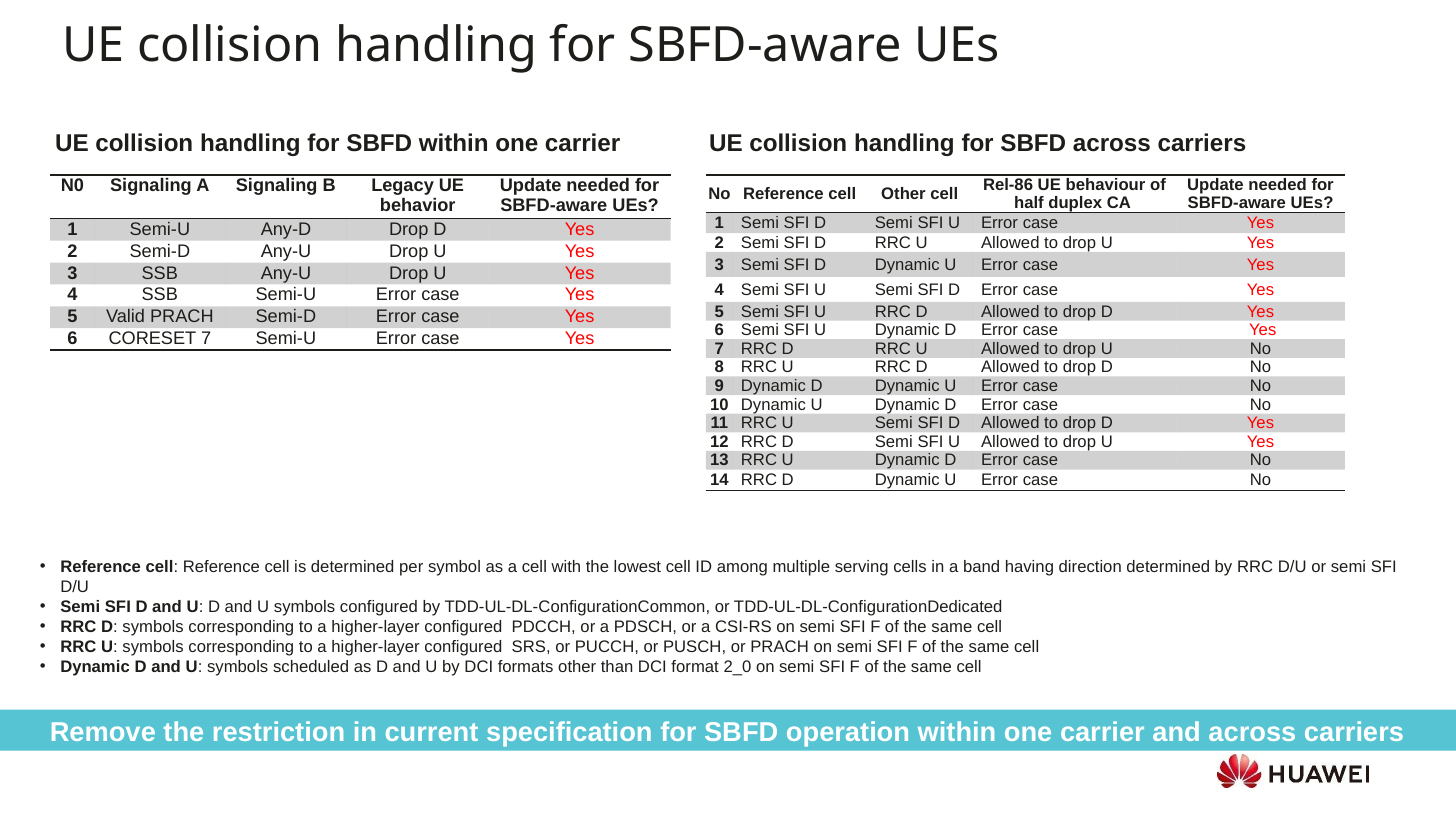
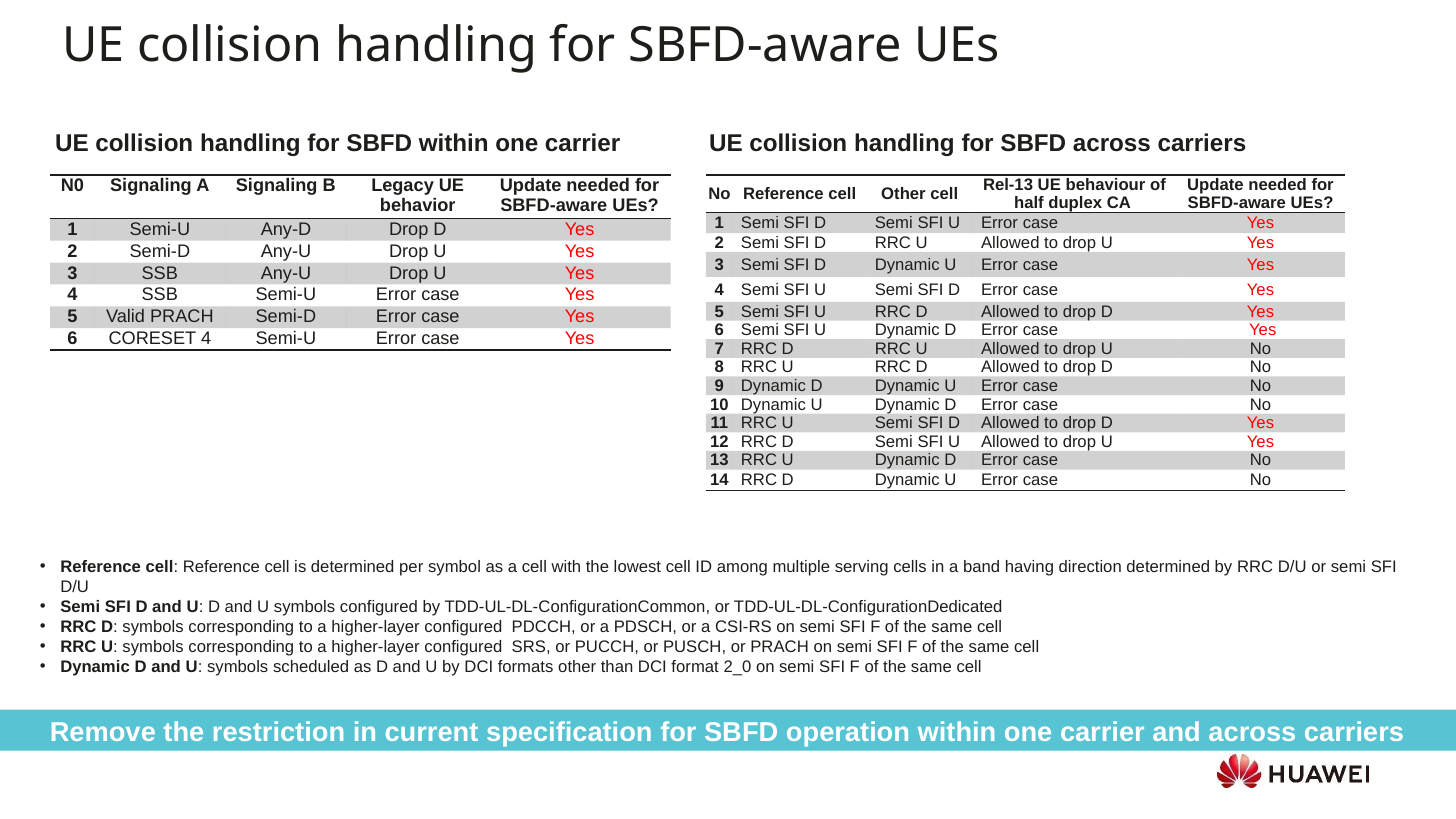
Rel-86: Rel-86 -> Rel-13
CORESET 7: 7 -> 4
